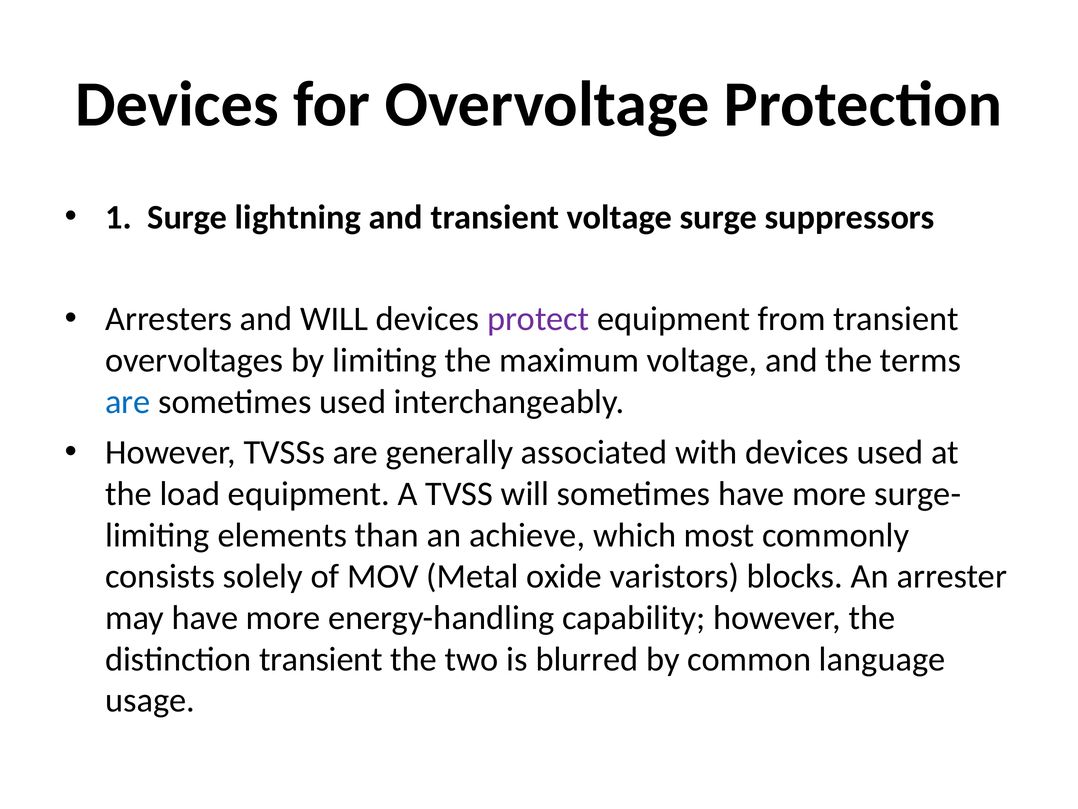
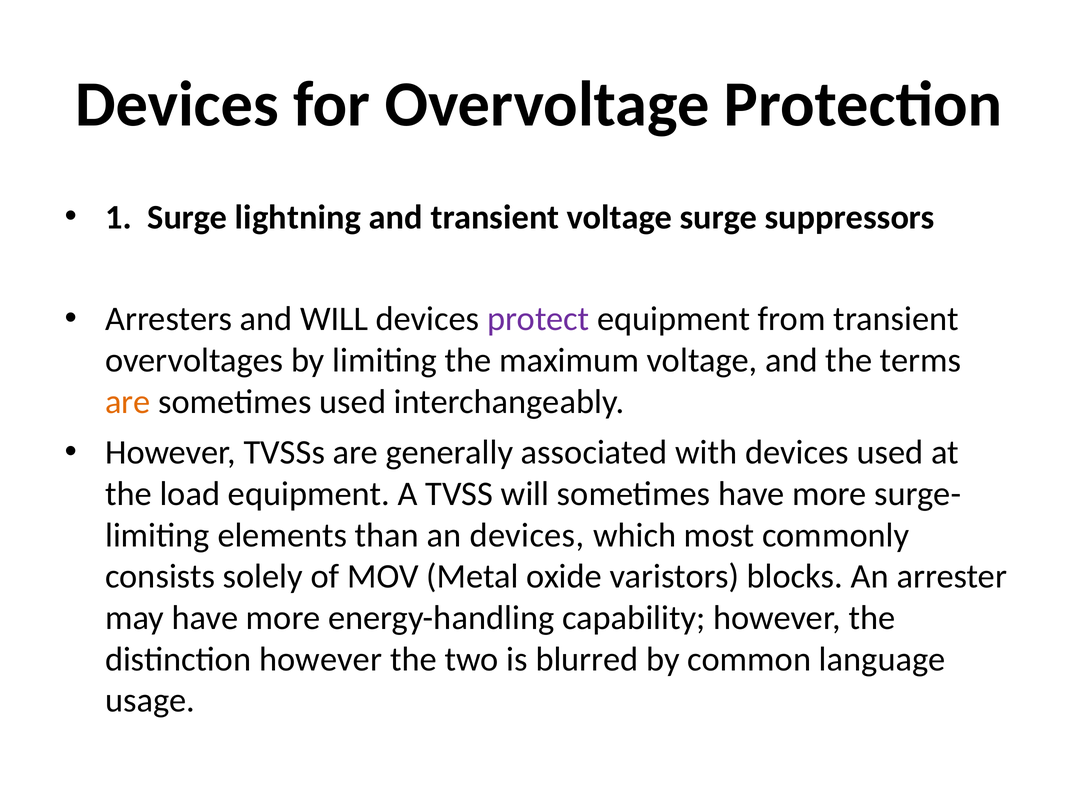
are at (128, 401) colour: blue -> orange
an achieve: achieve -> devices
distinction transient: transient -> however
